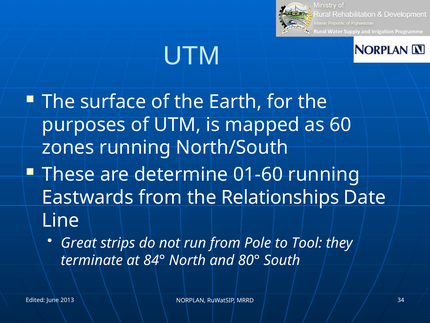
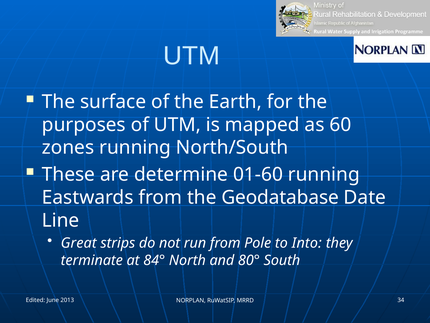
Relationships: Relationships -> Geodatabase
Tool: Tool -> Into
